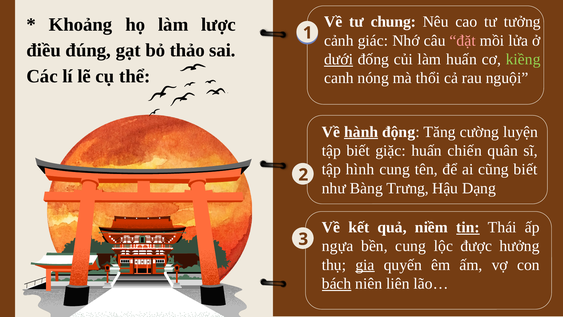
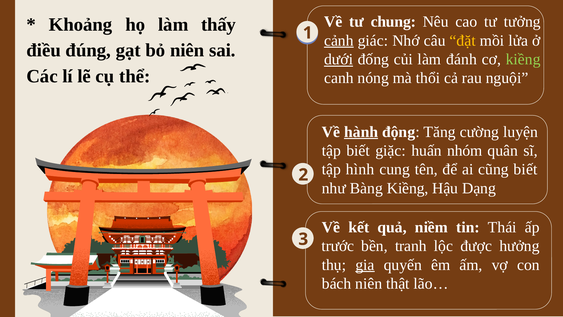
lược: lược -> thấy
cảnh underline: none -> present
đặt colour: pink -> yellow
bỏ thảo: thảo -> niên
làm huấn: huấn -> đánh
chiến: chiến -> nhóm
Bàng Trưng: Trưng -> Kiềng
tin underline: present -> none
ngựa: ngựa -> trước
bền cung: cung -> tranh
bách underline: present -> none
liên: liên -> thật
